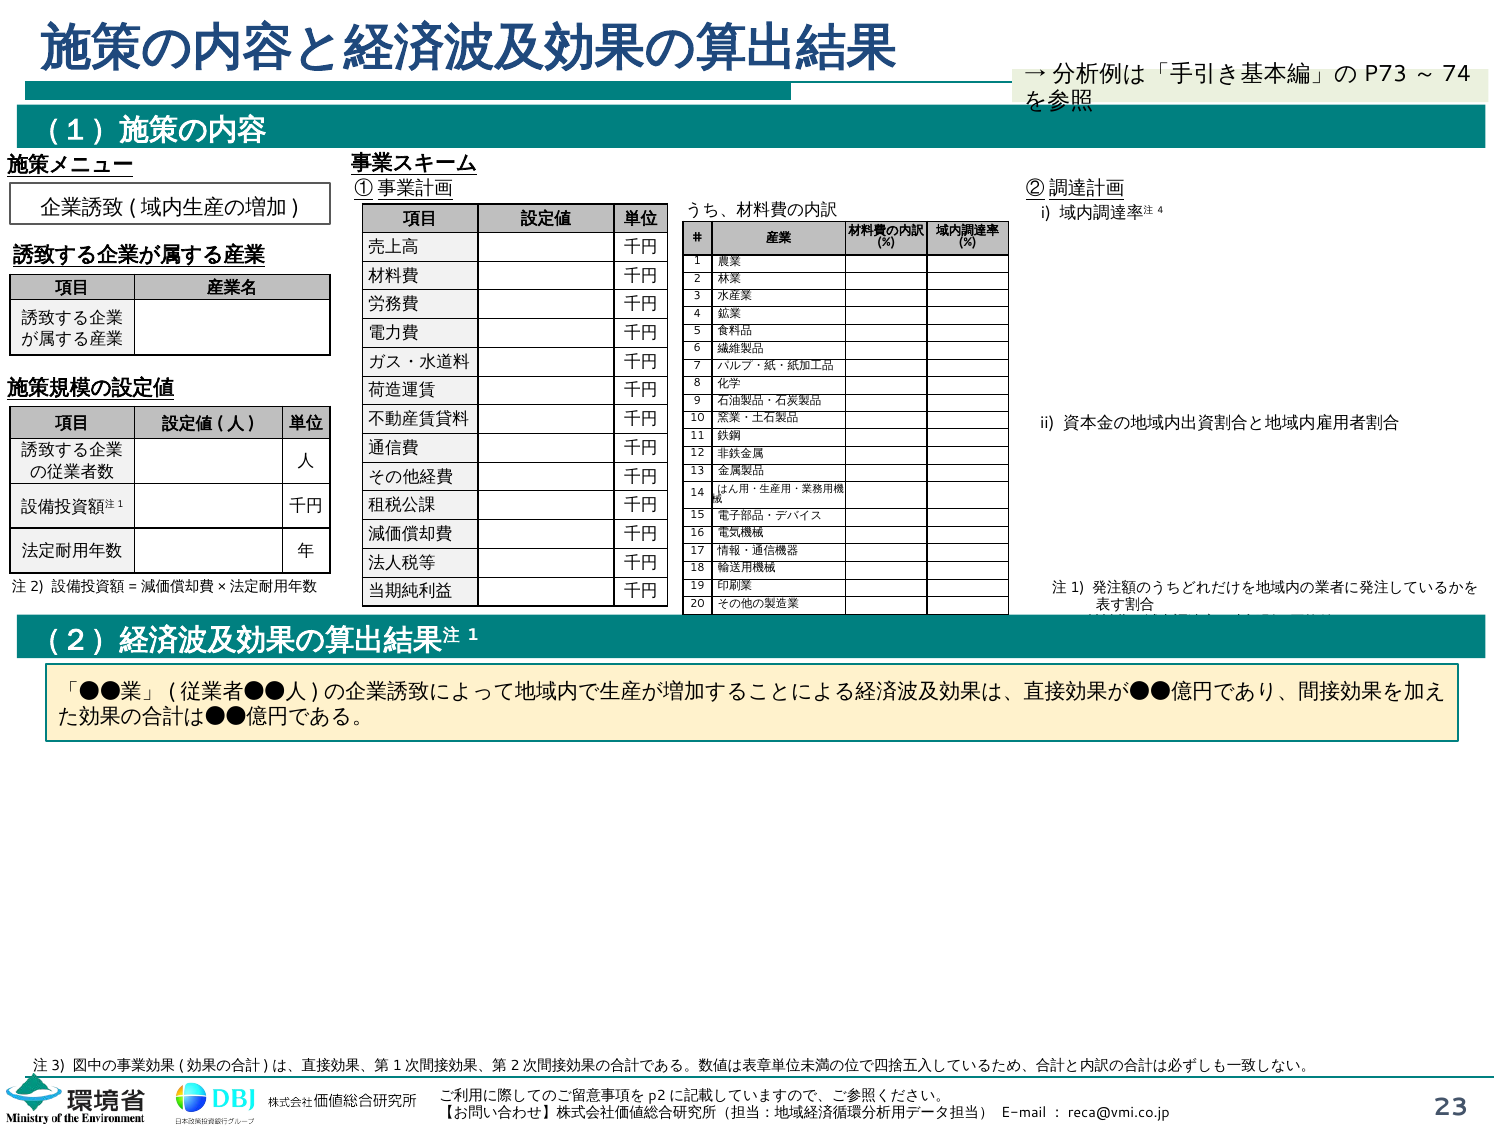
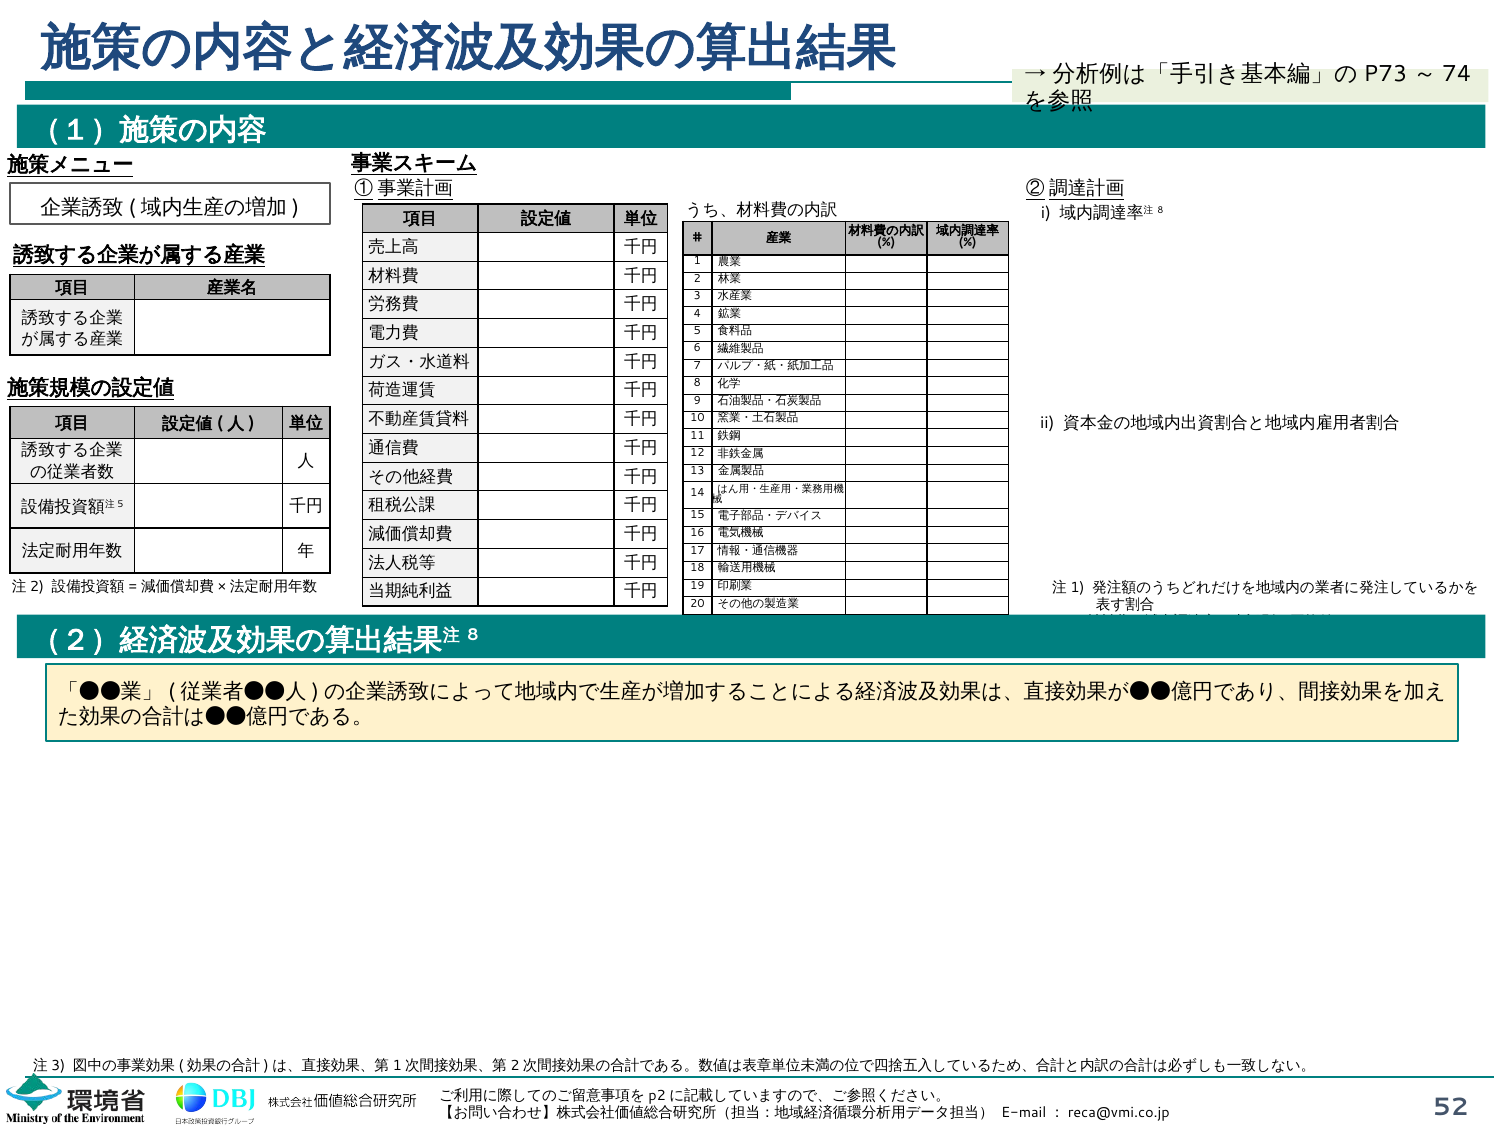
4 at (1160, 211): 4 -> 8
1 at (120, 504): 1 -> 5
1 at (473, 635): 1 -> 8
23: 23 -> 52
